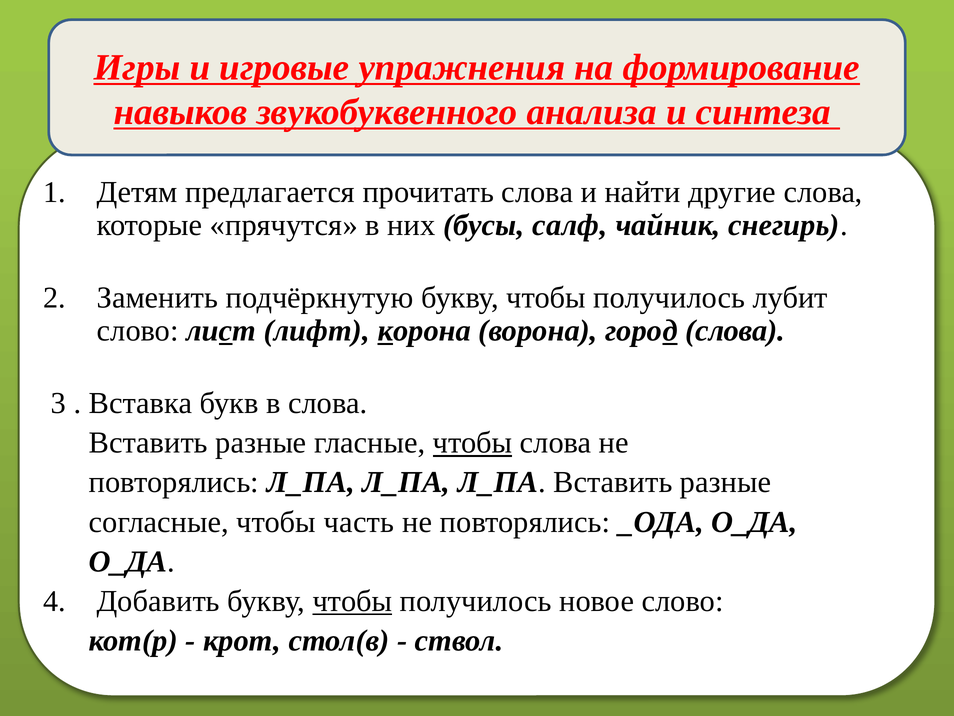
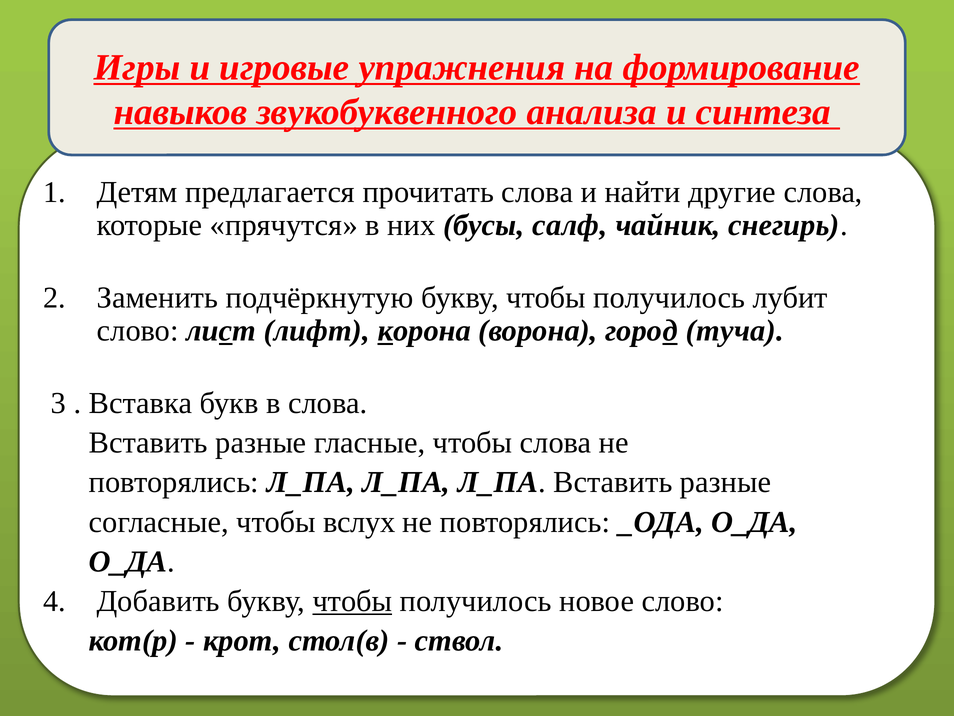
город слова: слова -> туча
чтобы at (473, 442) underline: present -> none
часть: часть -> вслух
